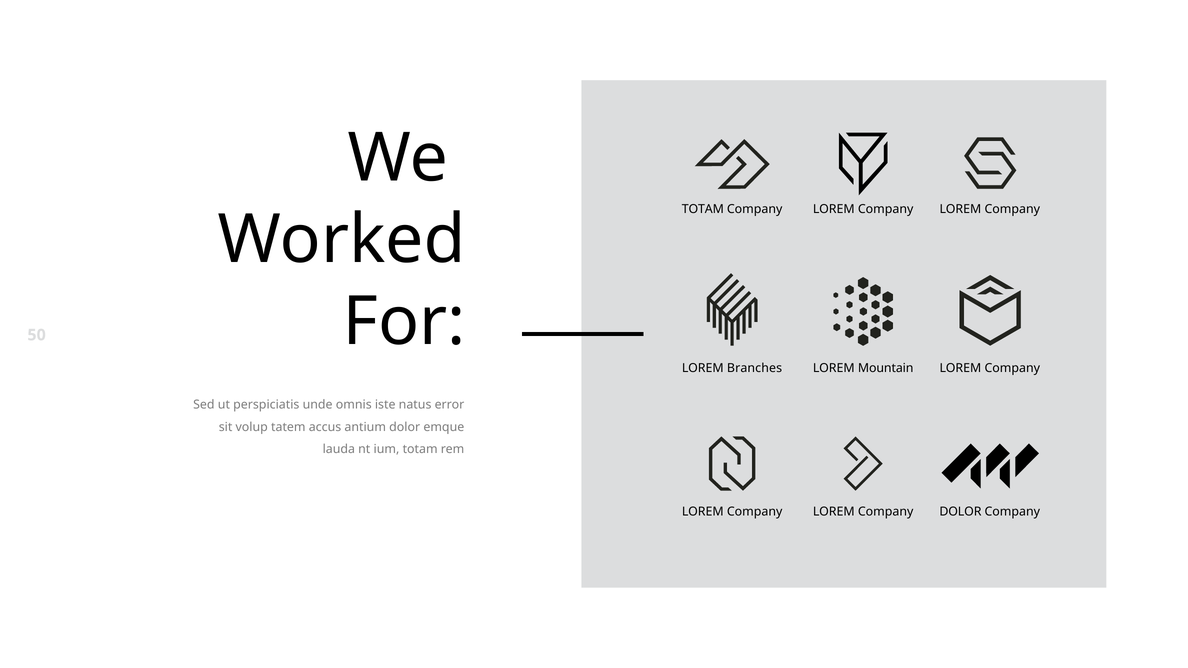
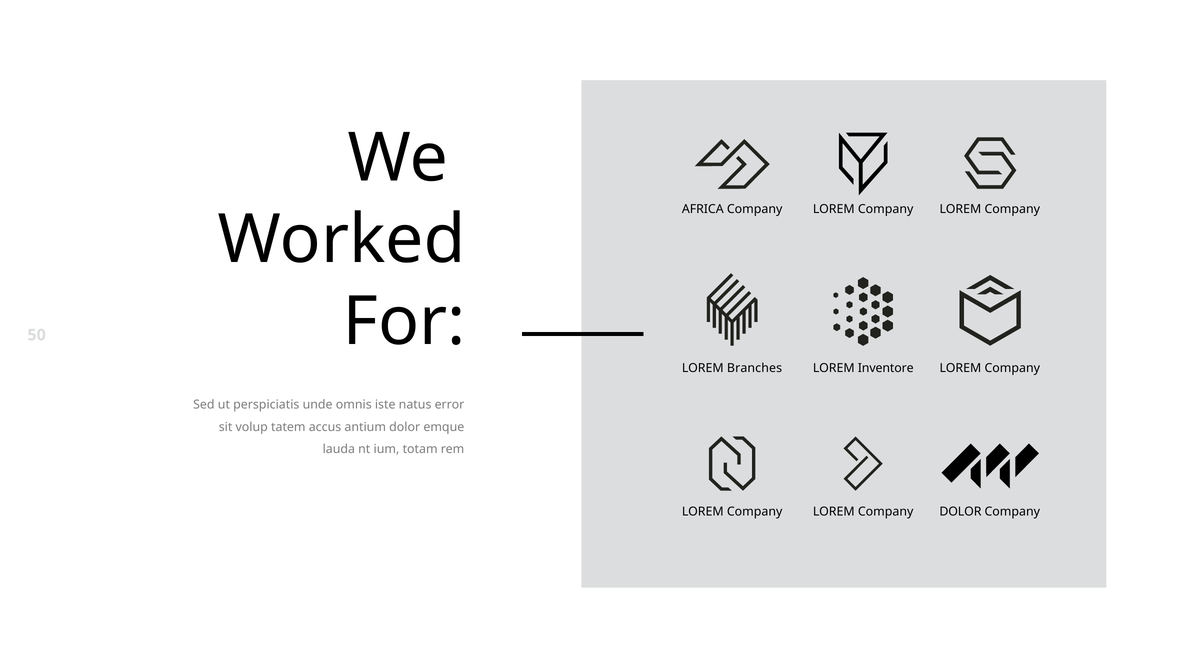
TOTAM at (703, 209): TOTAM -> AFRICA
Mountain: Mountain -> Inventore
